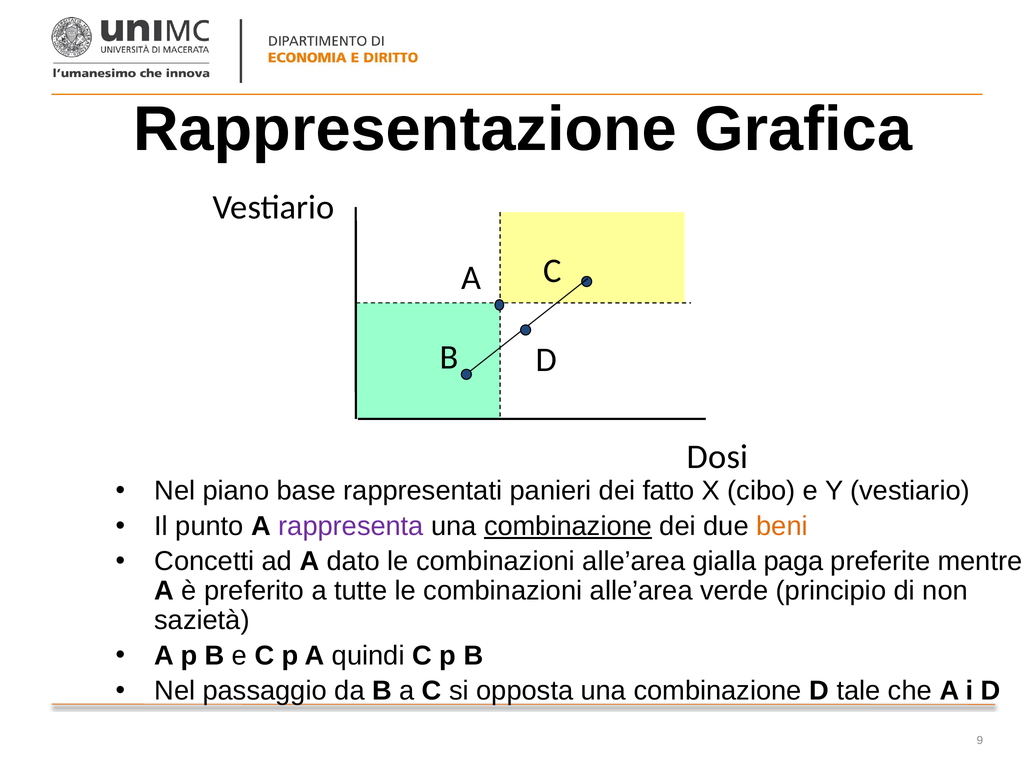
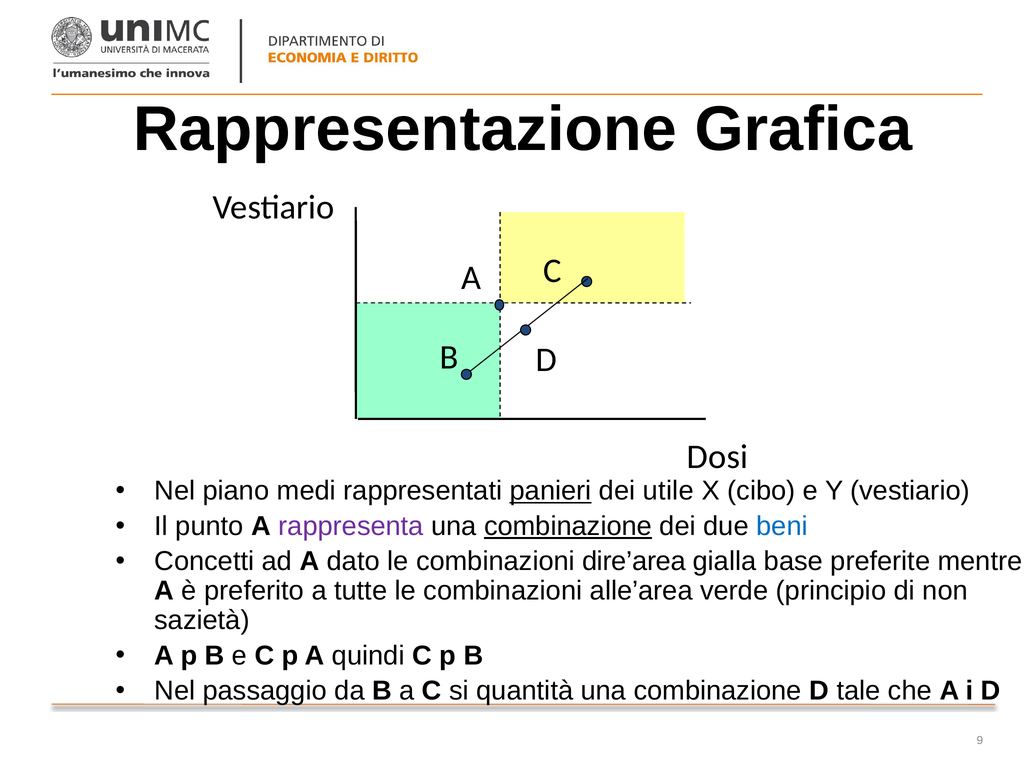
base: base -> medi
panieri underline: none -> present
fatto: fatto -> utile
beni colour: orange -> blue
alle’area at (634, 561): alle’area -> dire’area
paga: paga -> base
opposta: opposta -> quantità
